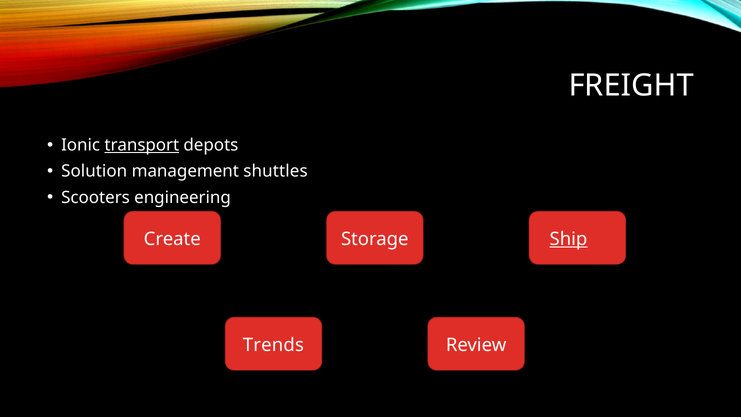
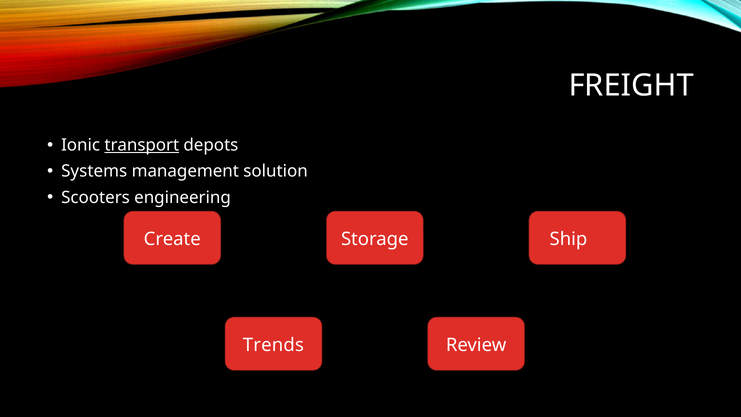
Solution: Solution -> Systems
shuttles: shuttles -> solution
Ship underline: present -> none
